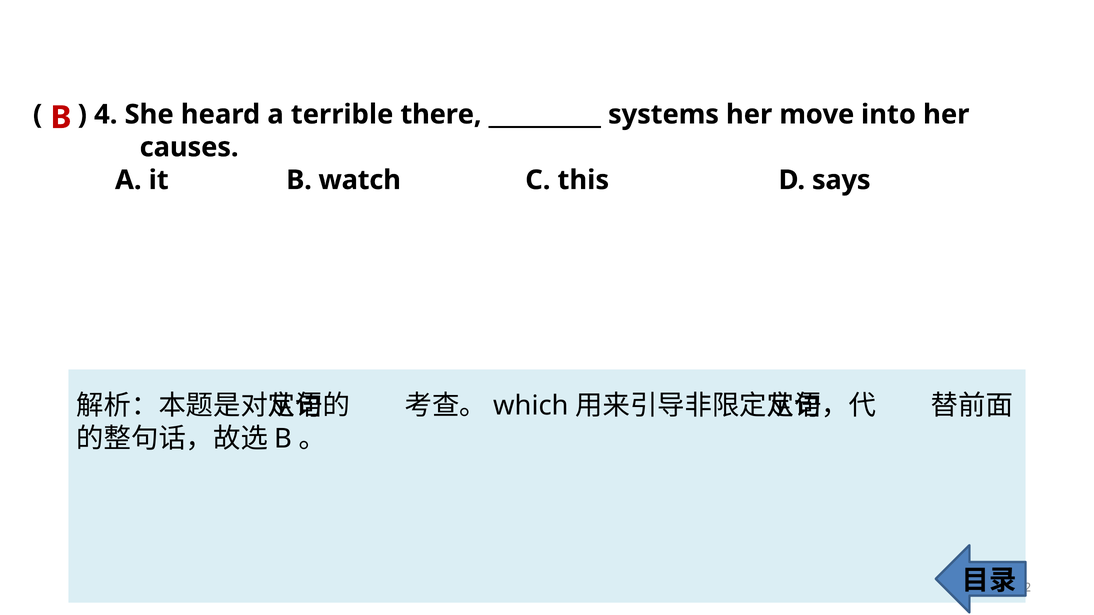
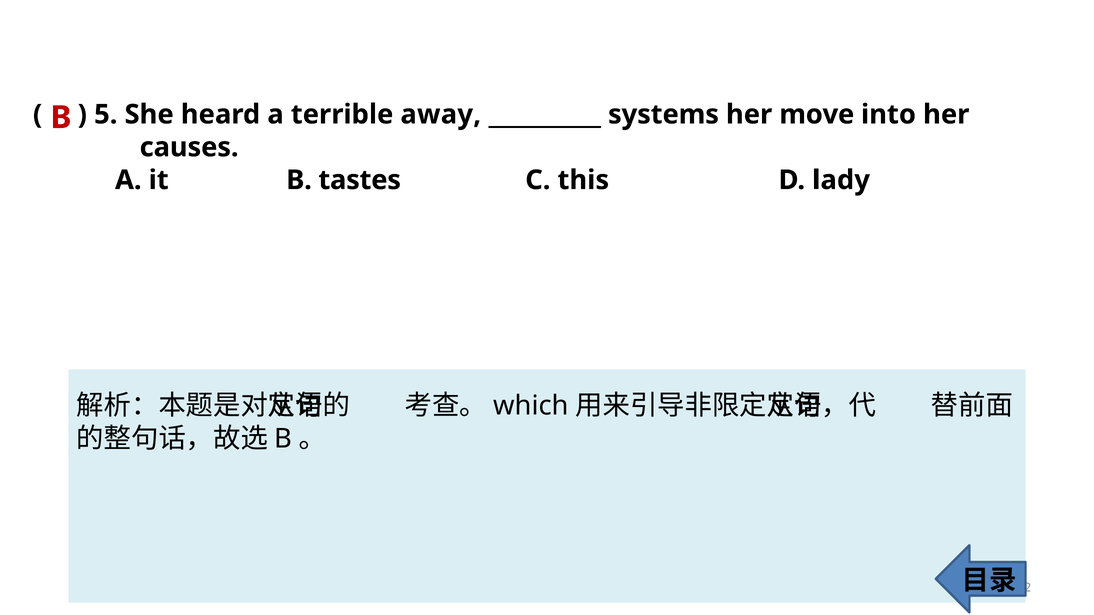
4: 4 -> 5
there: there -> away
watch: watch -> tastes
says: says -> lady
